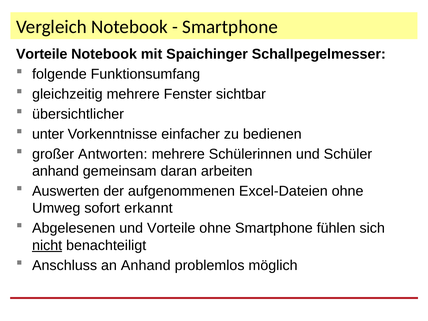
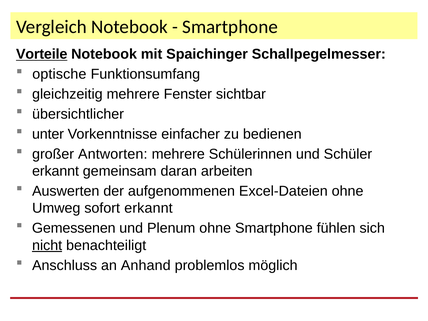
Vorteile at (42, 54) underline: none -> present
folgende: folgende -> optische
anhand at (56, 171): anhand -> erkannt
Abgelesenen: Abgelesenen -> Gemessenen
und Vorteile: Vorteile -> Plenum
